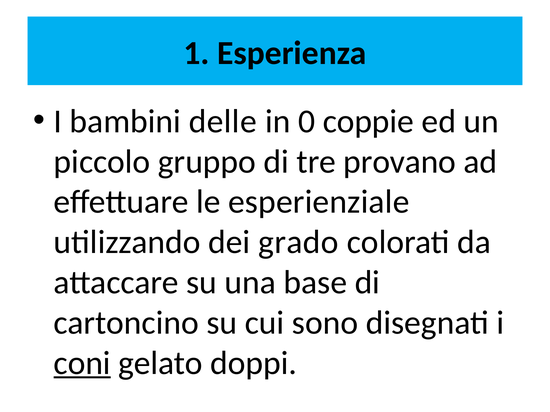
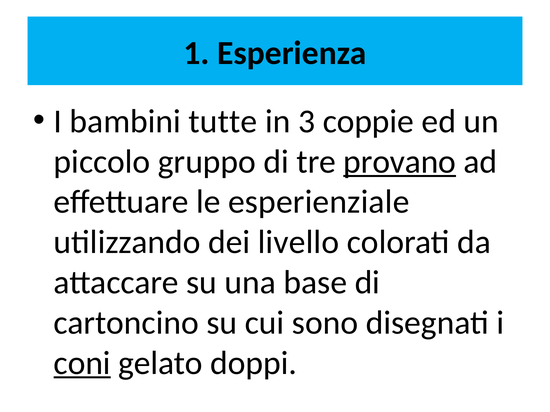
delle: delle -> tutte
0: 0 -> 3
provano underline: none -> present
grado: grado -> livello
